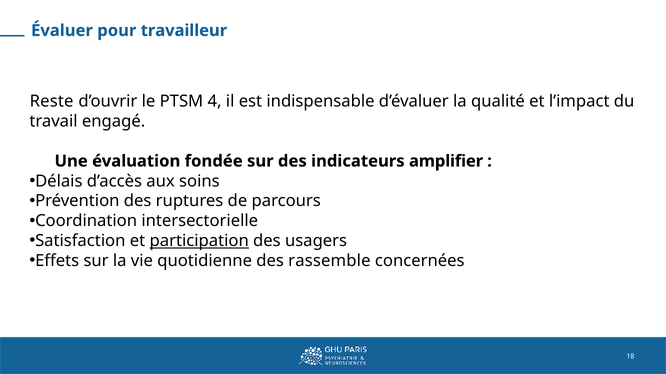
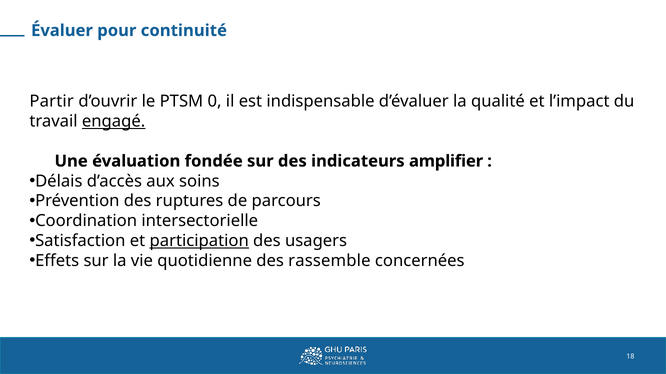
travailleur: travailleur -> continuité
Reste: Reste -> Partir
4: 4 -> 0
engagé underline: none -> present
